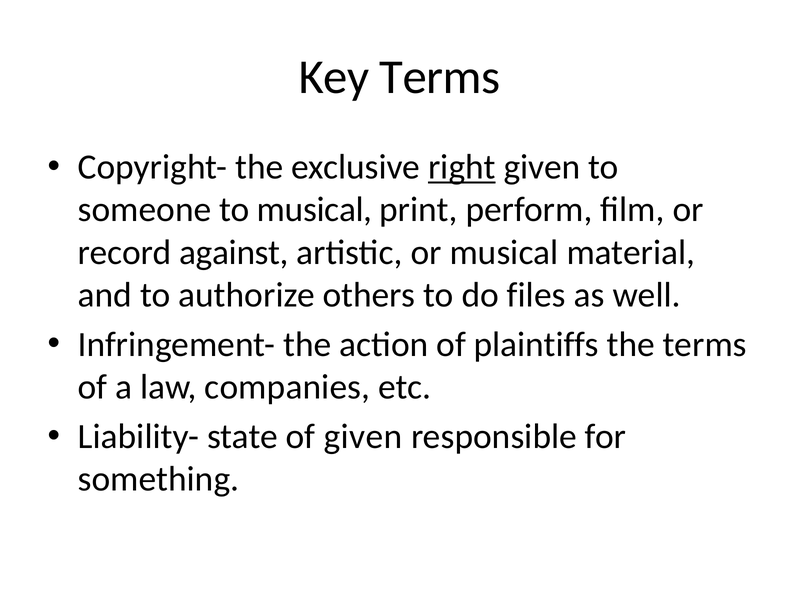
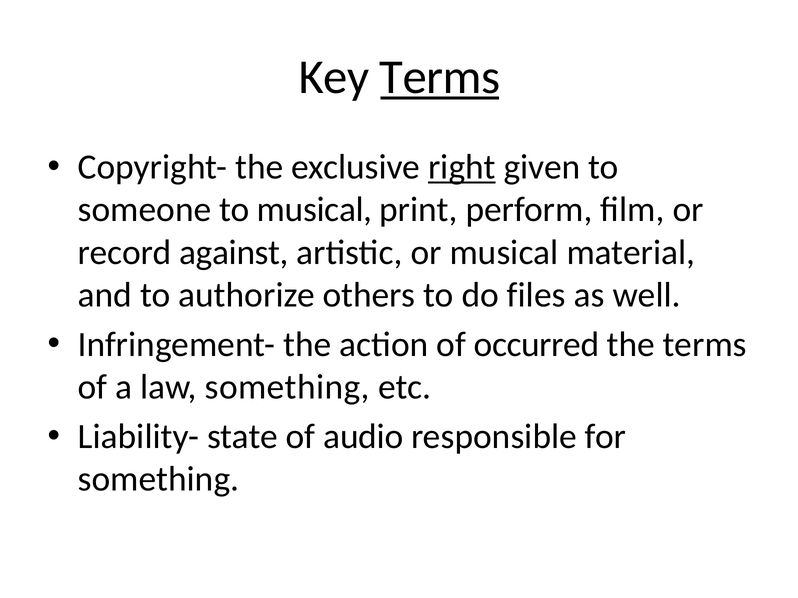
Terms at (440, 77) underline: none -> present
plaintiffs: plaintiffs -> occurred
law companies: companies -> something
of given: given -> audio
